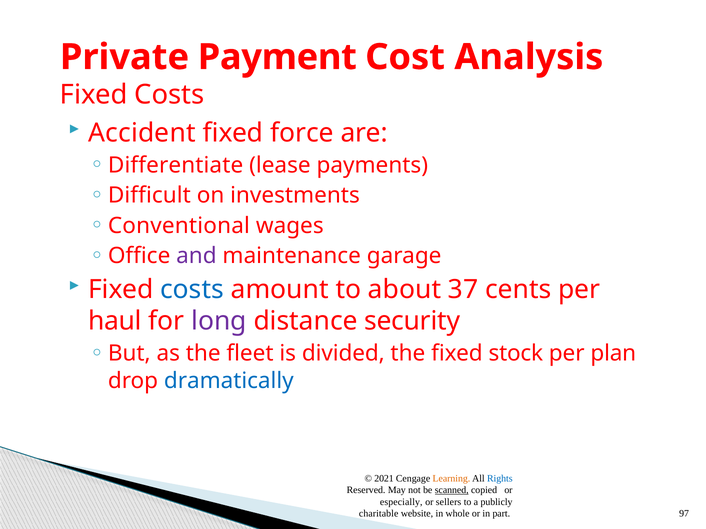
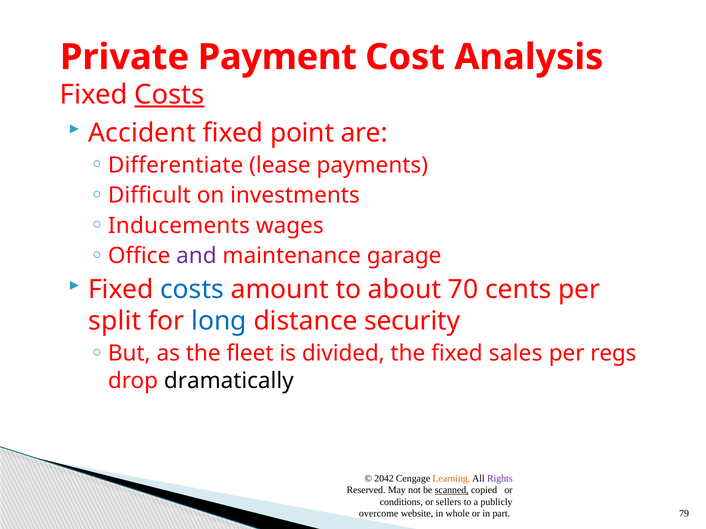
Costs at (169, 95) underline: none -> present
force: force -> point
Conventional: Conventional -> Inducements
37: 37 -> 70
haul: haul -> split
long colour: purple -> blue
stock: stock -> sales
plan: plan -> regs
dramatically colour: blue -> black
2021: 2021 -> 2042
Rights colour: blue -> purple
especially: especially -> conditions
charitable: charitable -> overcome
97: 97 -> 79
